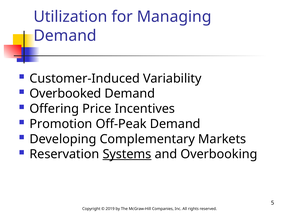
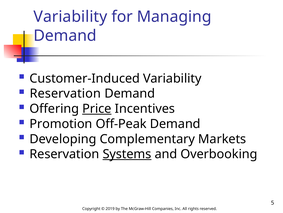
Utilization at (70, 17): Utilization -> Variability
Overbooked at (65, 93): Overbooked -> Reservation
Price underline: none -> present
